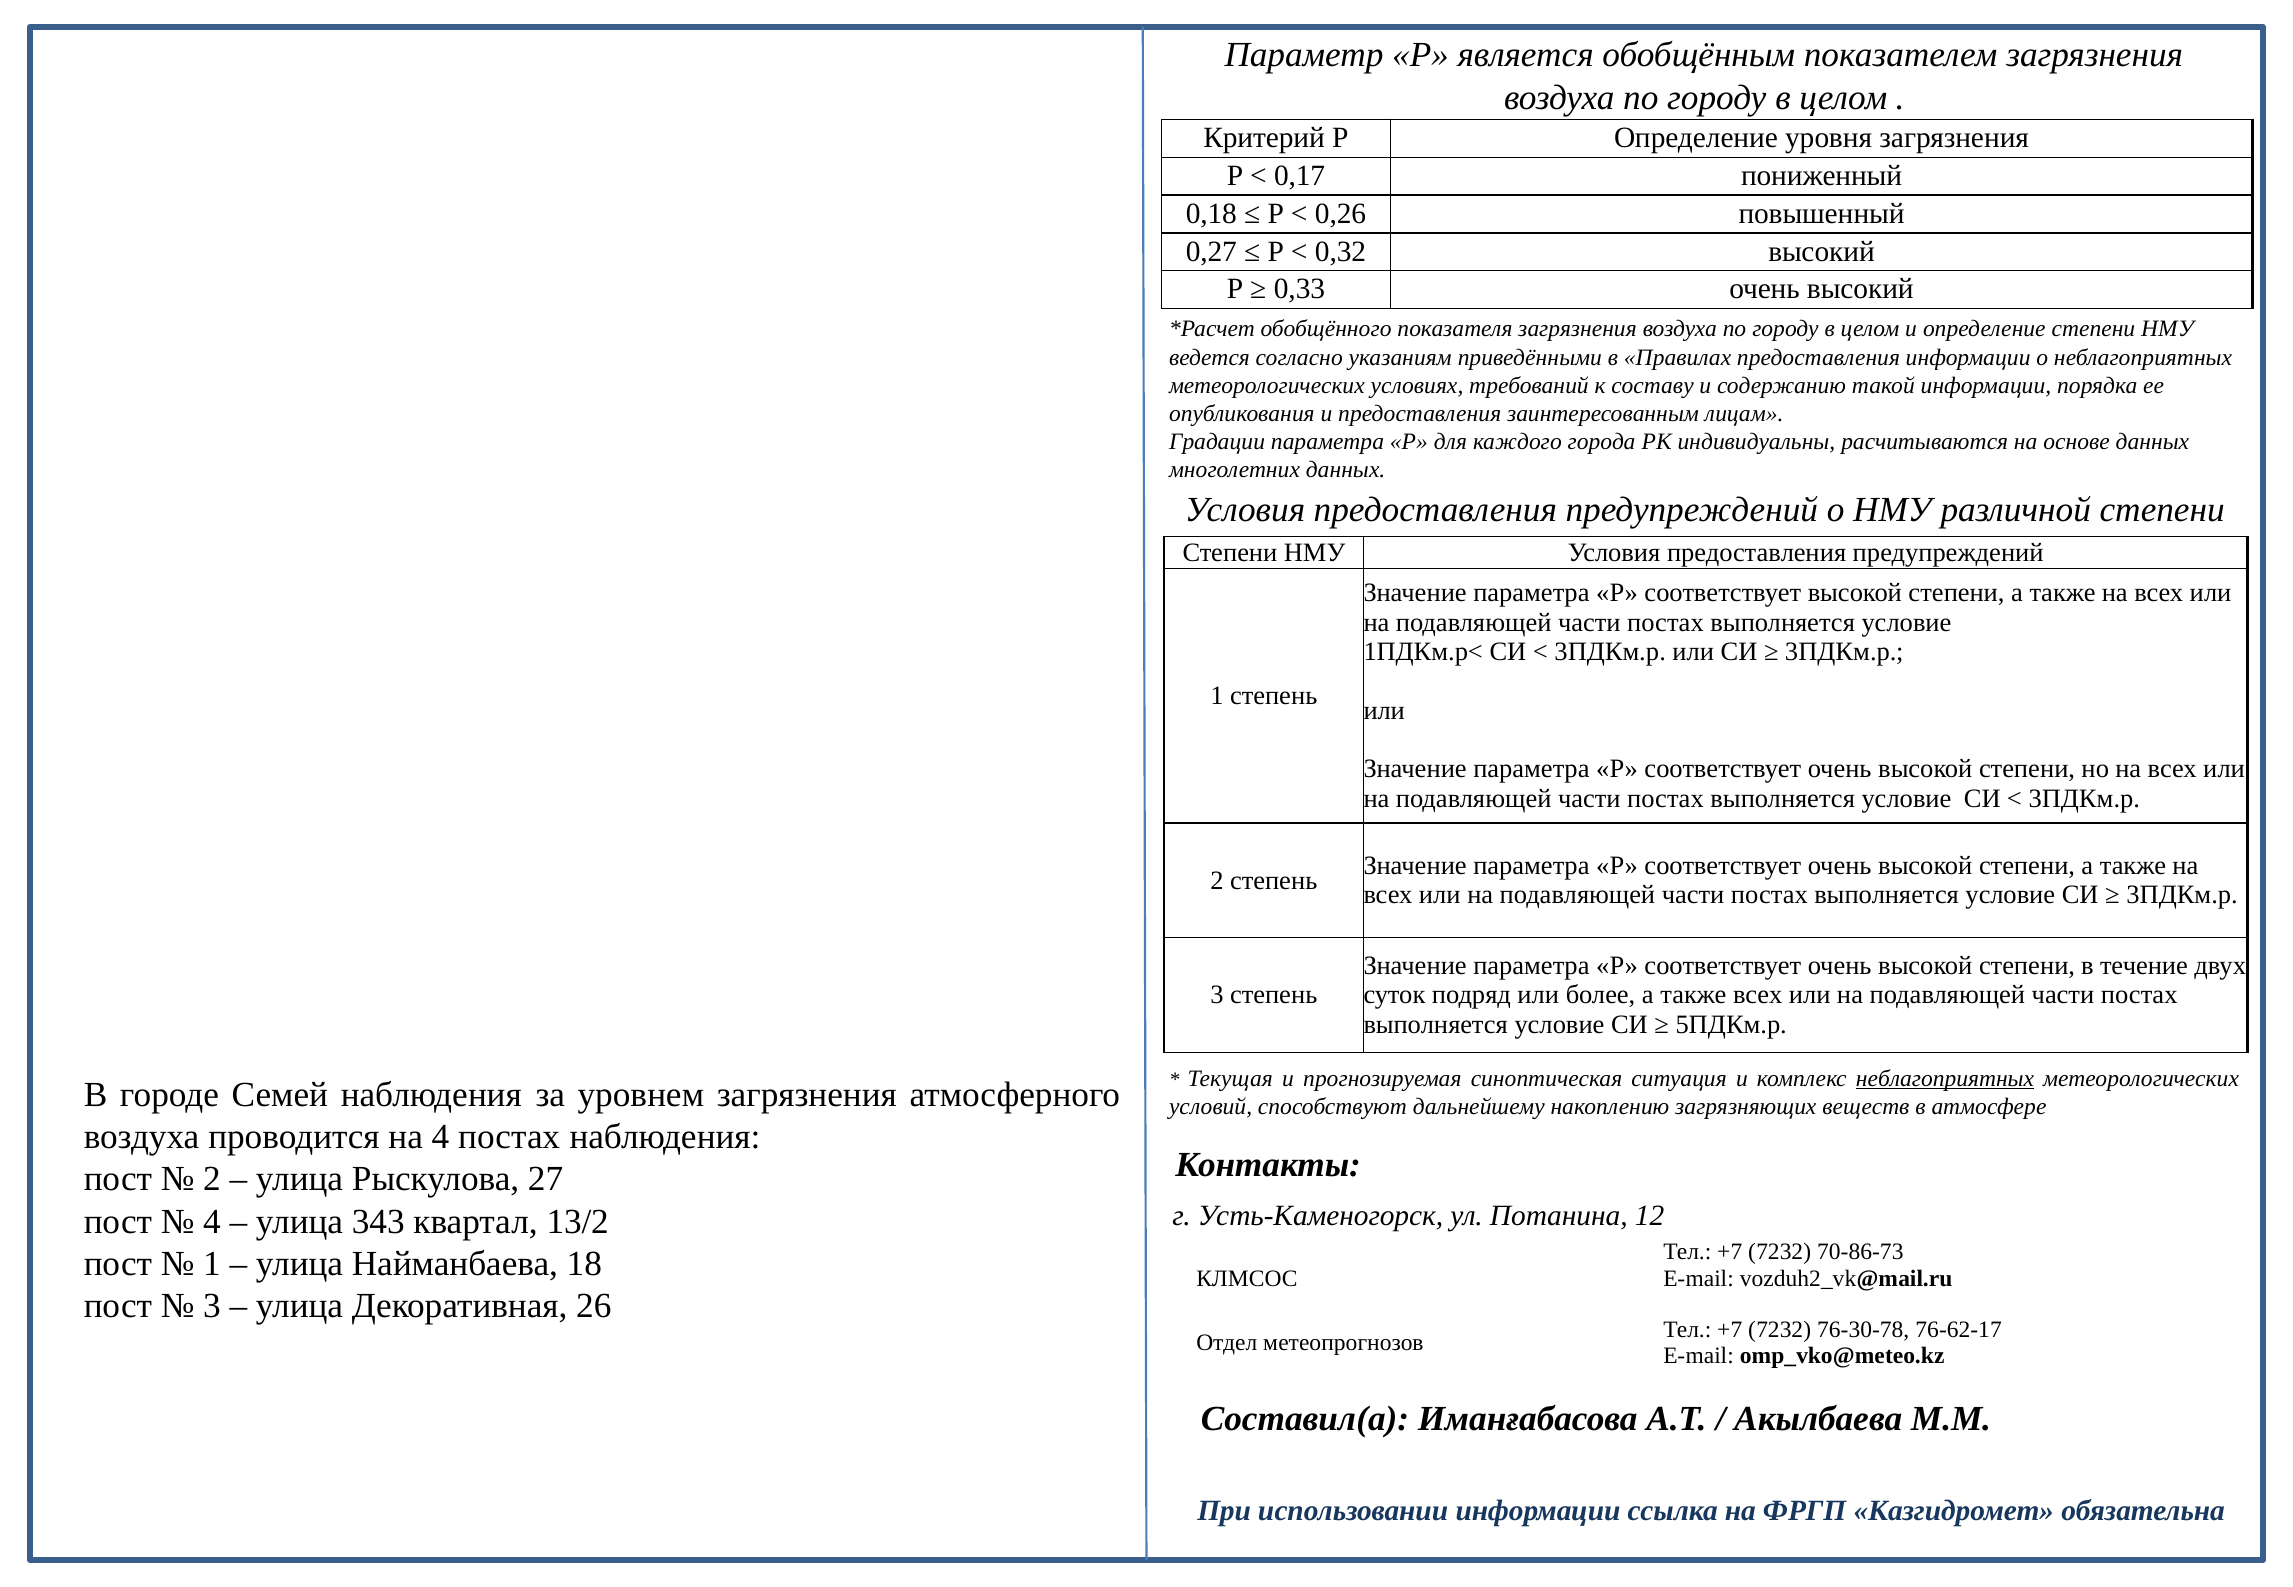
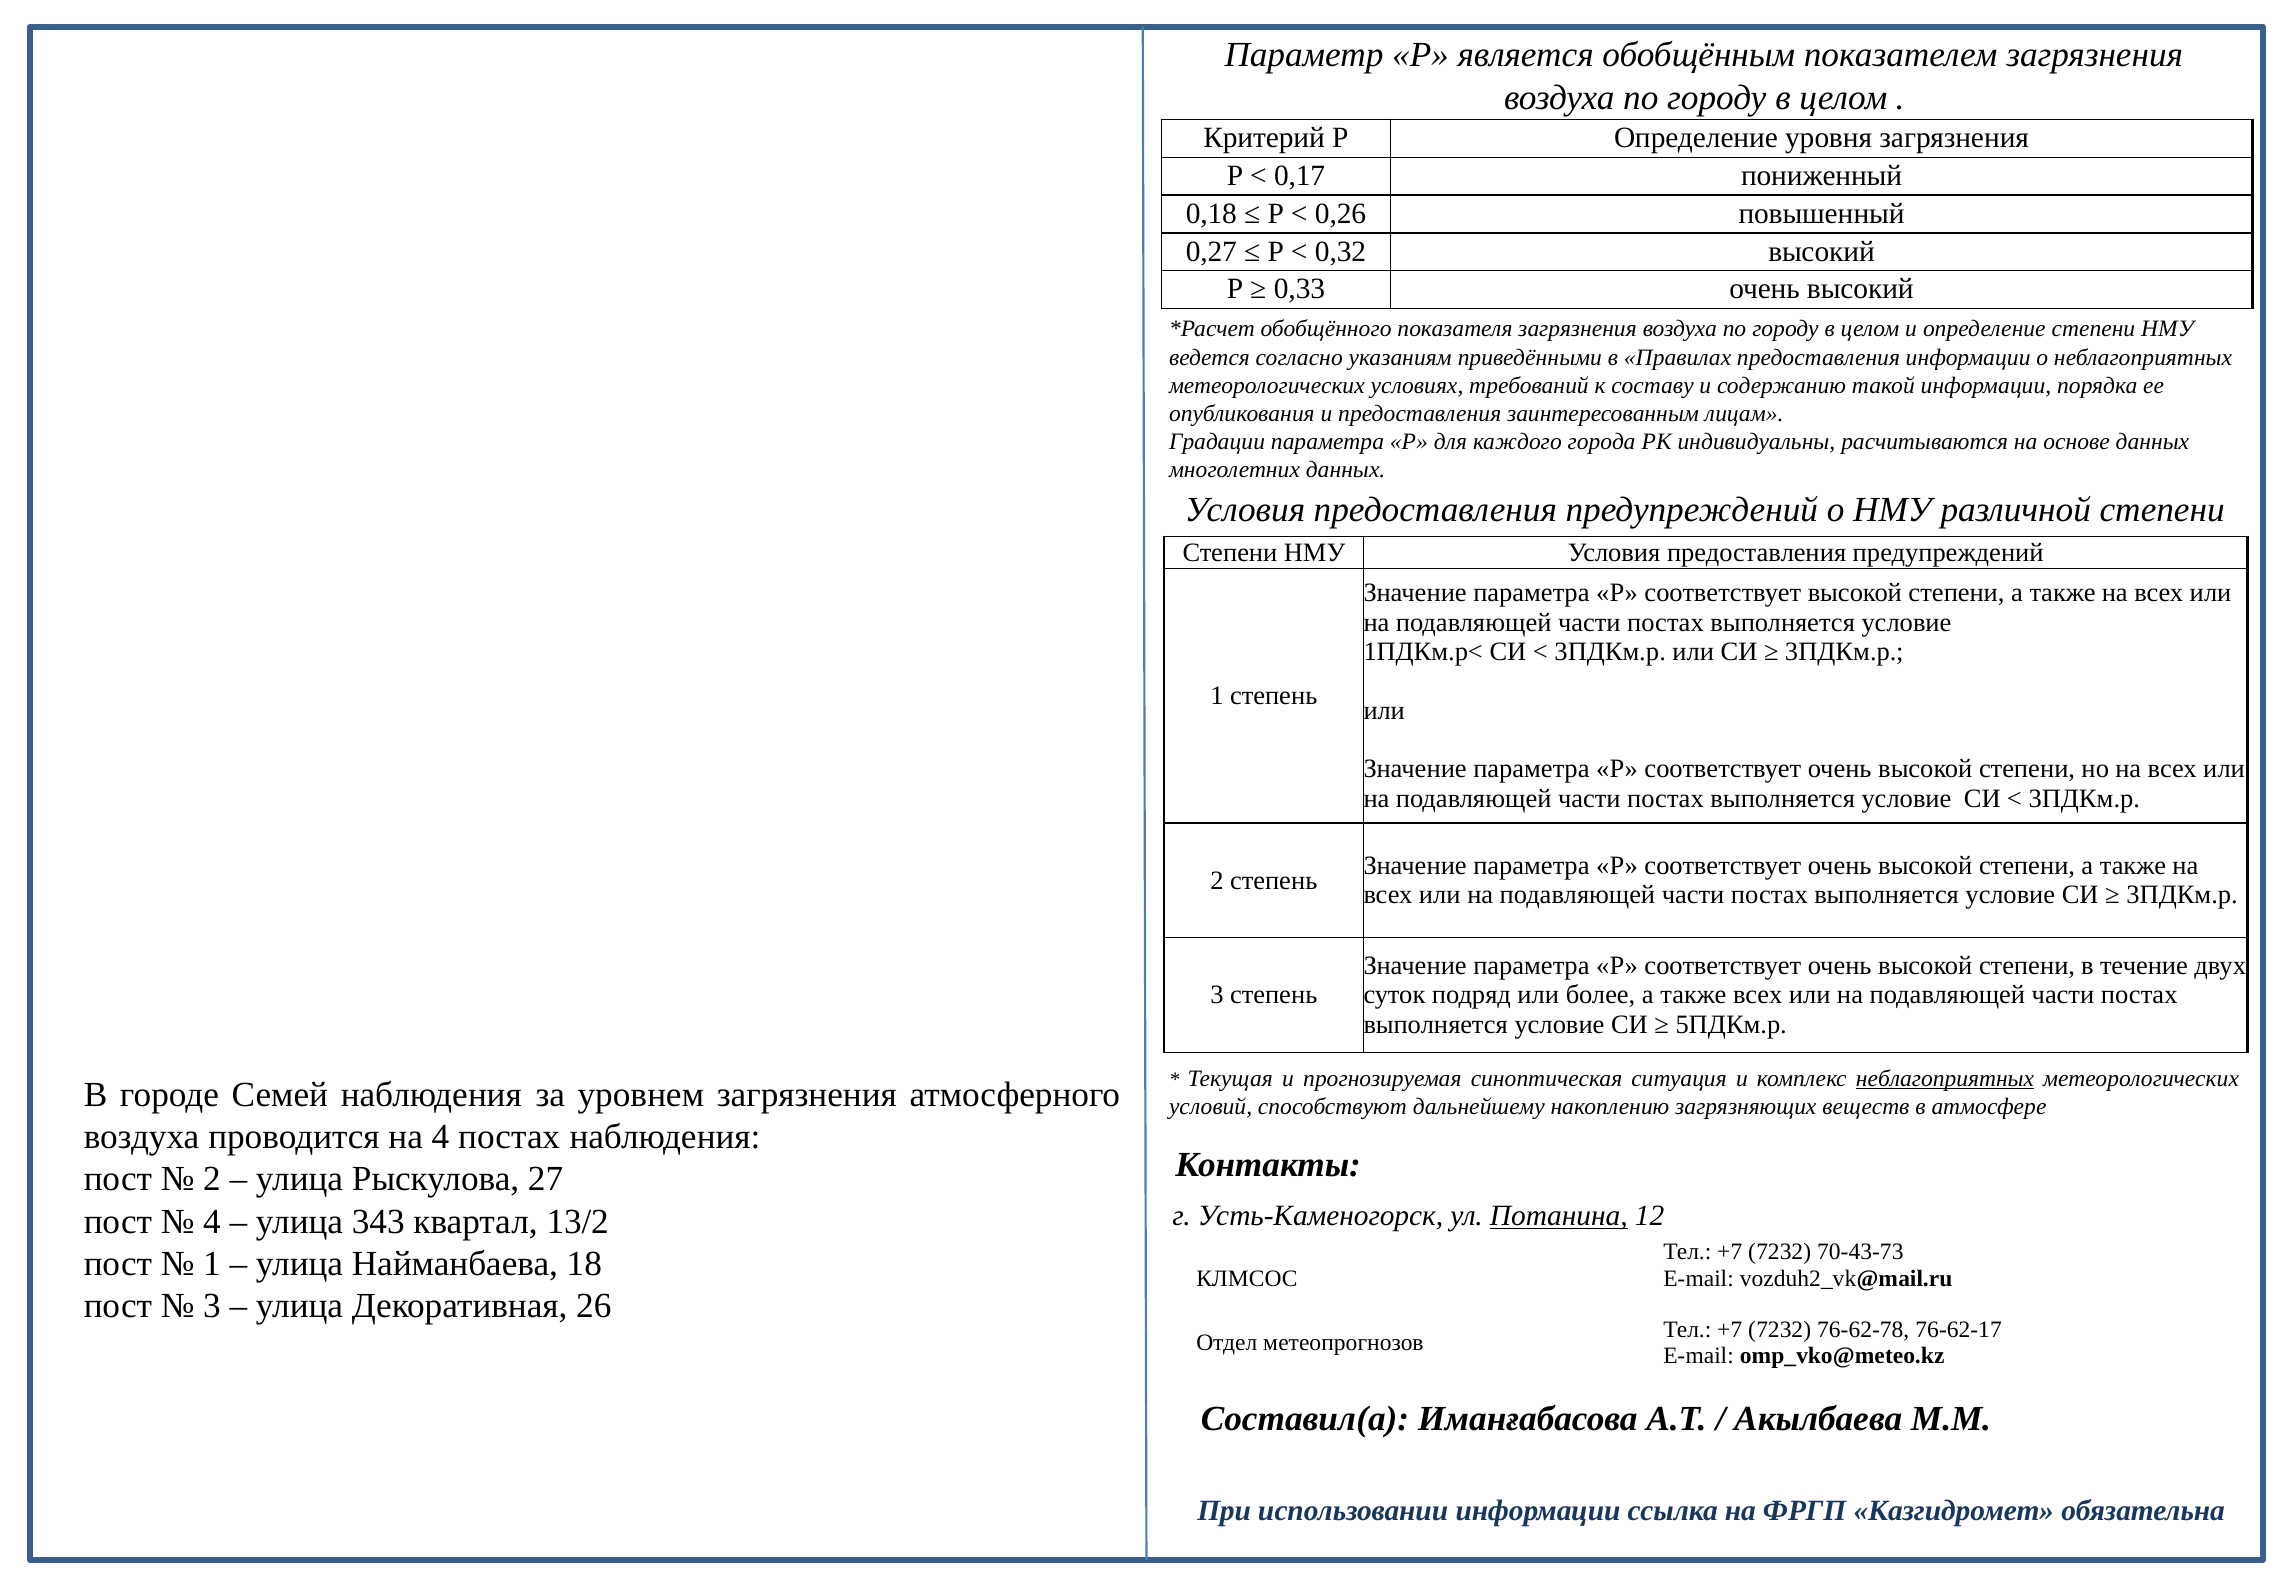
Потанина underline: none -> present
70-86-73: 70-86-73 -> 70-43-73
76-30-78: 76-30-78 -> 76-62-78
